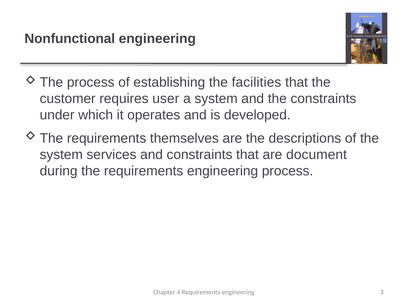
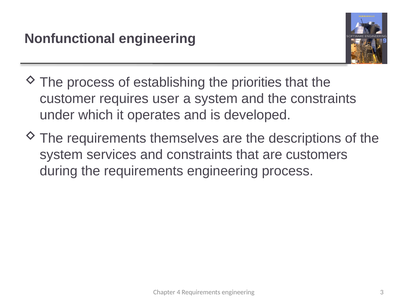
facilities: facilities -> priorities
document: document -> customers
